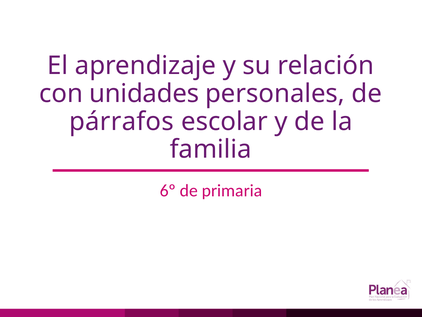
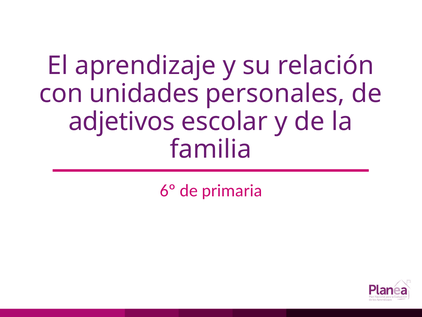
párrafos: párrafos -> adjetivos
